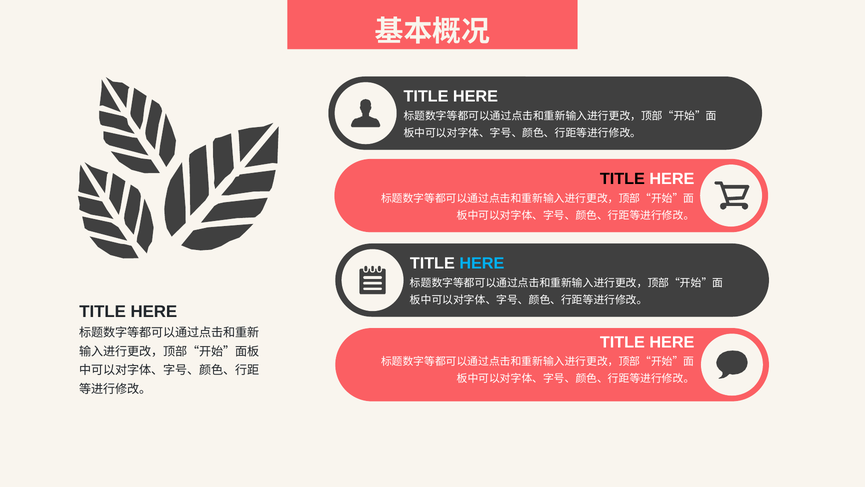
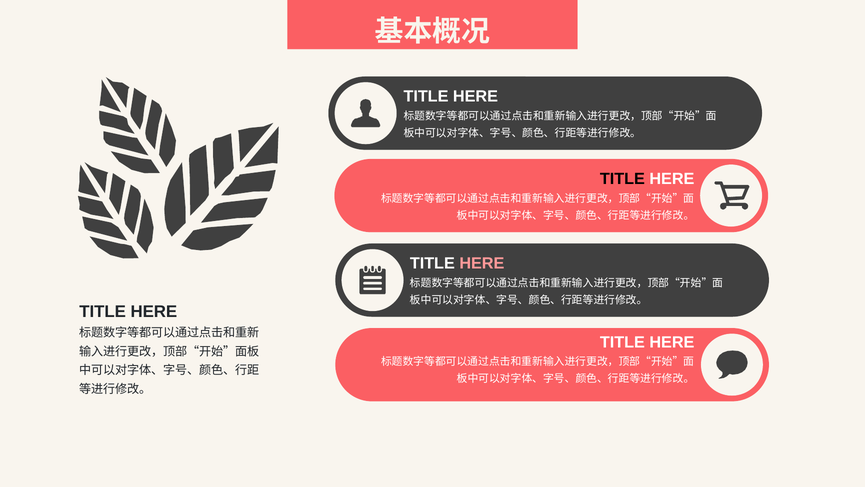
HERE at (482, 263) colour: light blue -> pink
